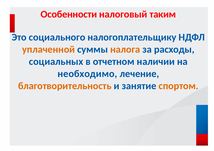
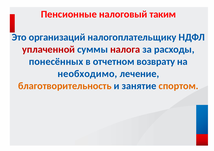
Особенности: Особенности -> Пенсионные
социального: социального -> организаций
уплаченной colour: orange -> red
налога colour: orange -> red
социальных: социальных -> понесённых
наличии: наличии -> возврату
